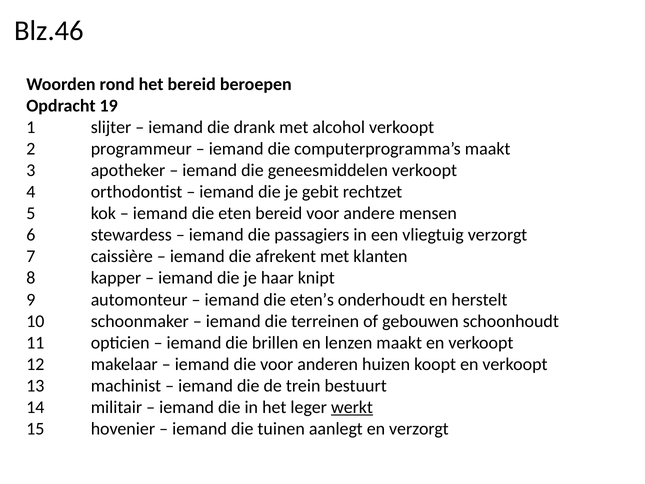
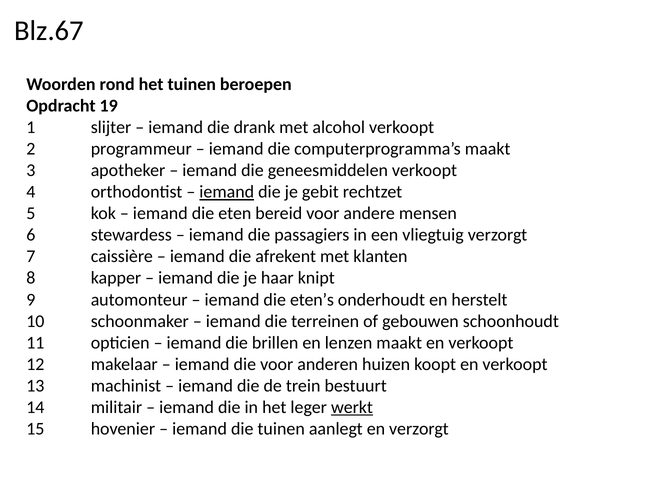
Blz.46: Blz.46 -> Blz.67
het bereid: bereid -> tuinen
iemand at (227, 192) underline: none -> present
